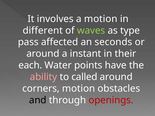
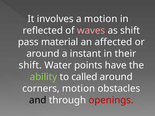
different: different -> reflected
waves colour: light green -> pink
as type: type -> shift
affected: affected -> material
seconds: seconds -> affected
each at (30, 65): each -> shift
ability colour: pink -> light green
